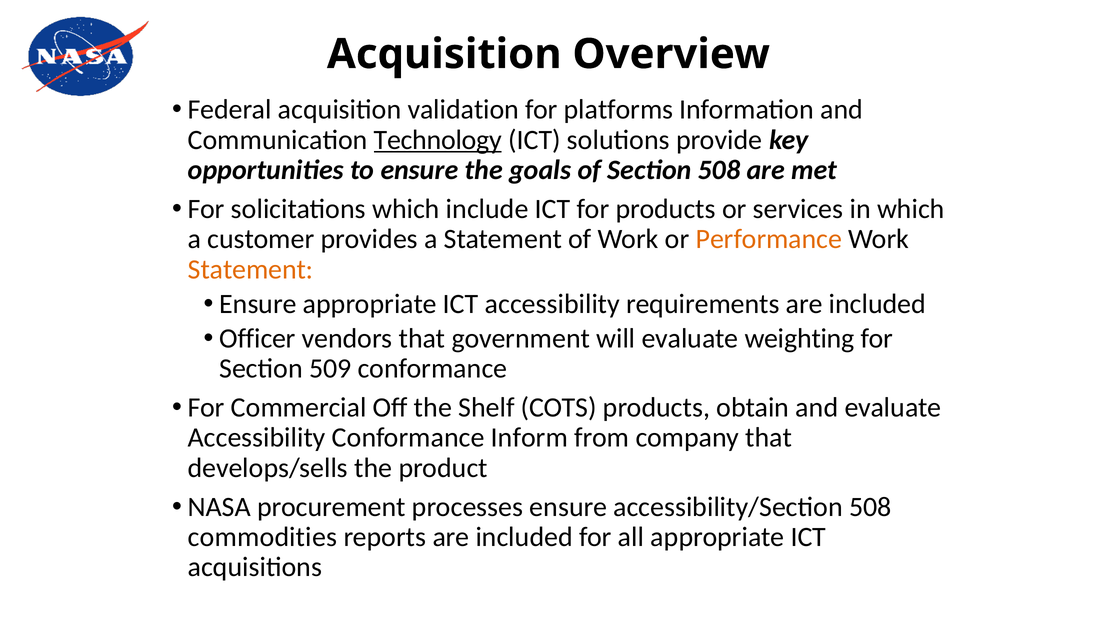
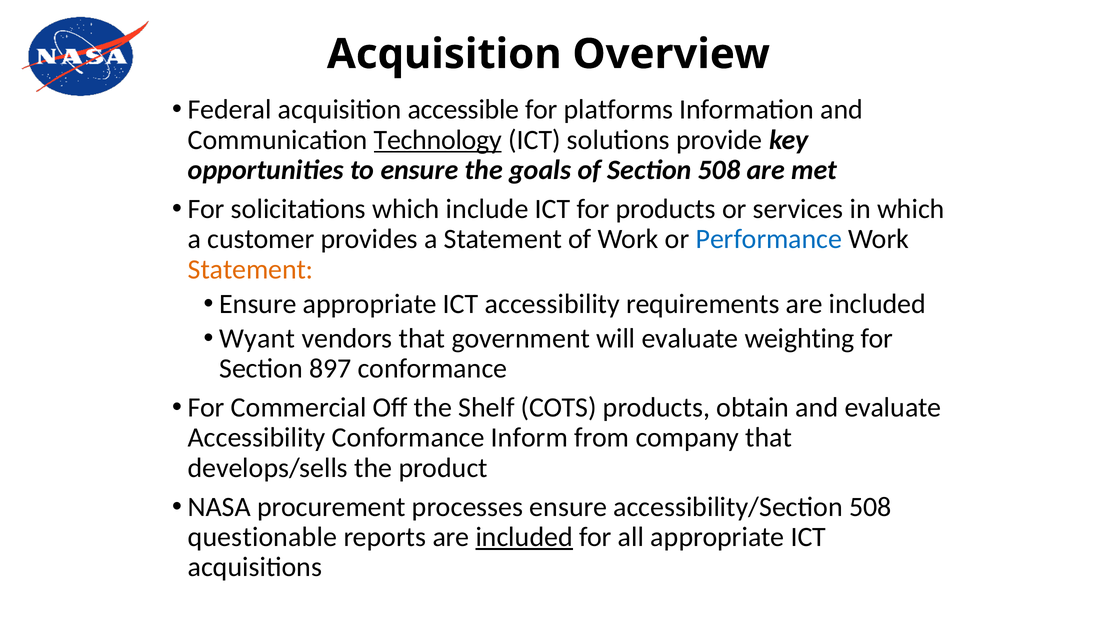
validation: validation -> accessible
Performance colour: orange -> blue
Officer: Officer -> Wyant
509: 509 -> 897
commodities: commodities -> questionable
included at (524, 537) underline: none -> present
